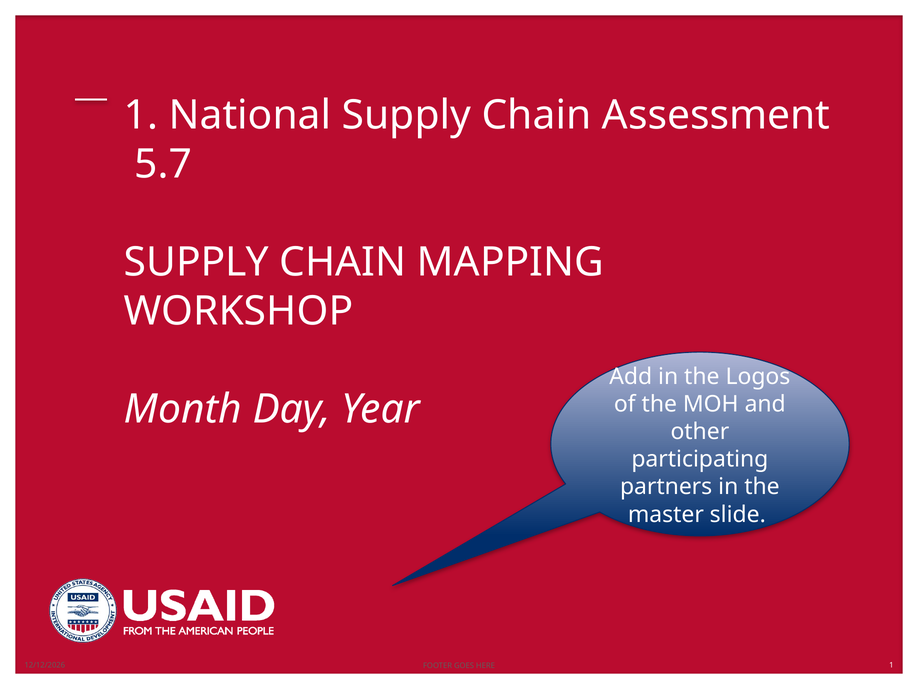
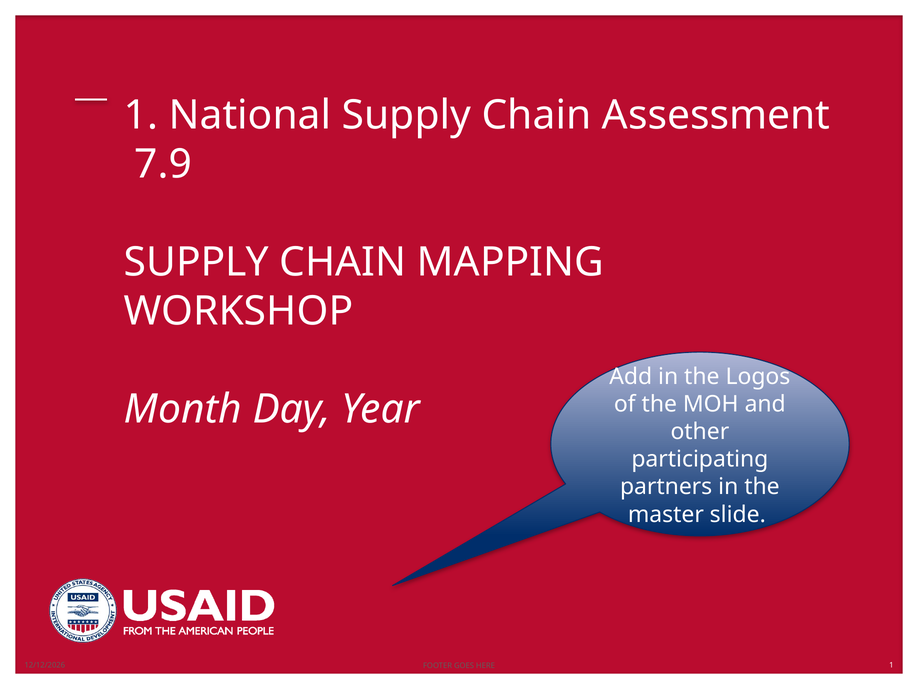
5.7: 5.7 -> 7.9
